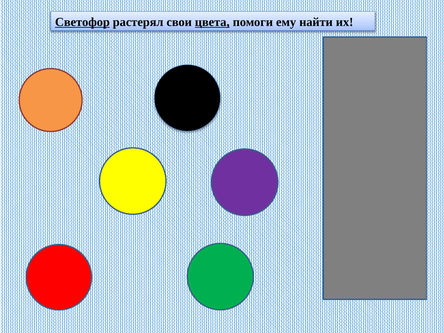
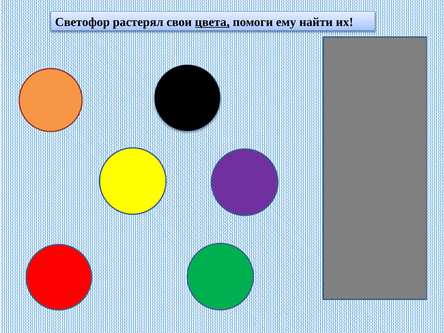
Светофор underline: present -> none
